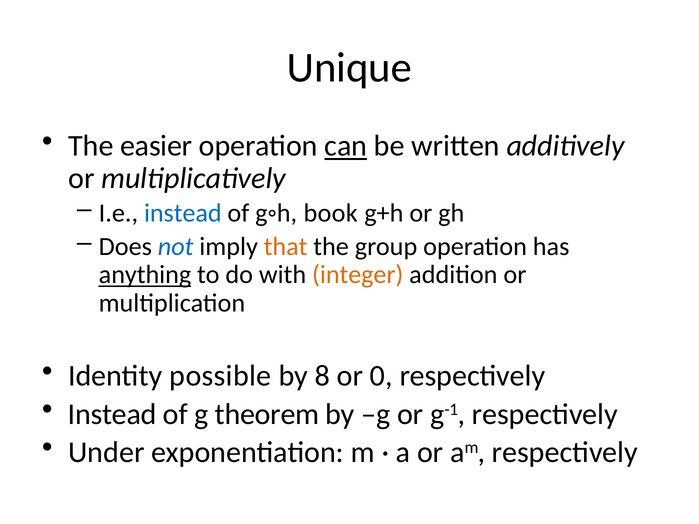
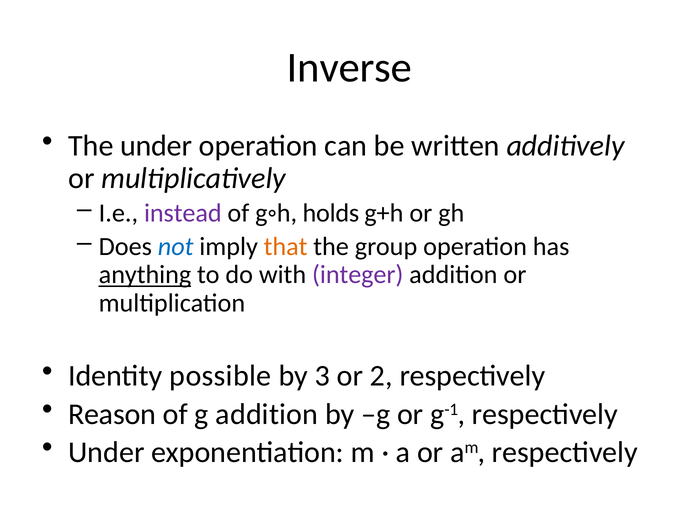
Unique: Unique -> Inverse
The easier: easier -> under
can underline: present -> none
instead at (183, 213) colour: blue -> purple
book: book -> holds
integer colour: orange -> purple
8: 8 -> 3
0: 0 -> 2
Instead at (112, 414): Instead -> Reason
g theorem: theorem -> addition
